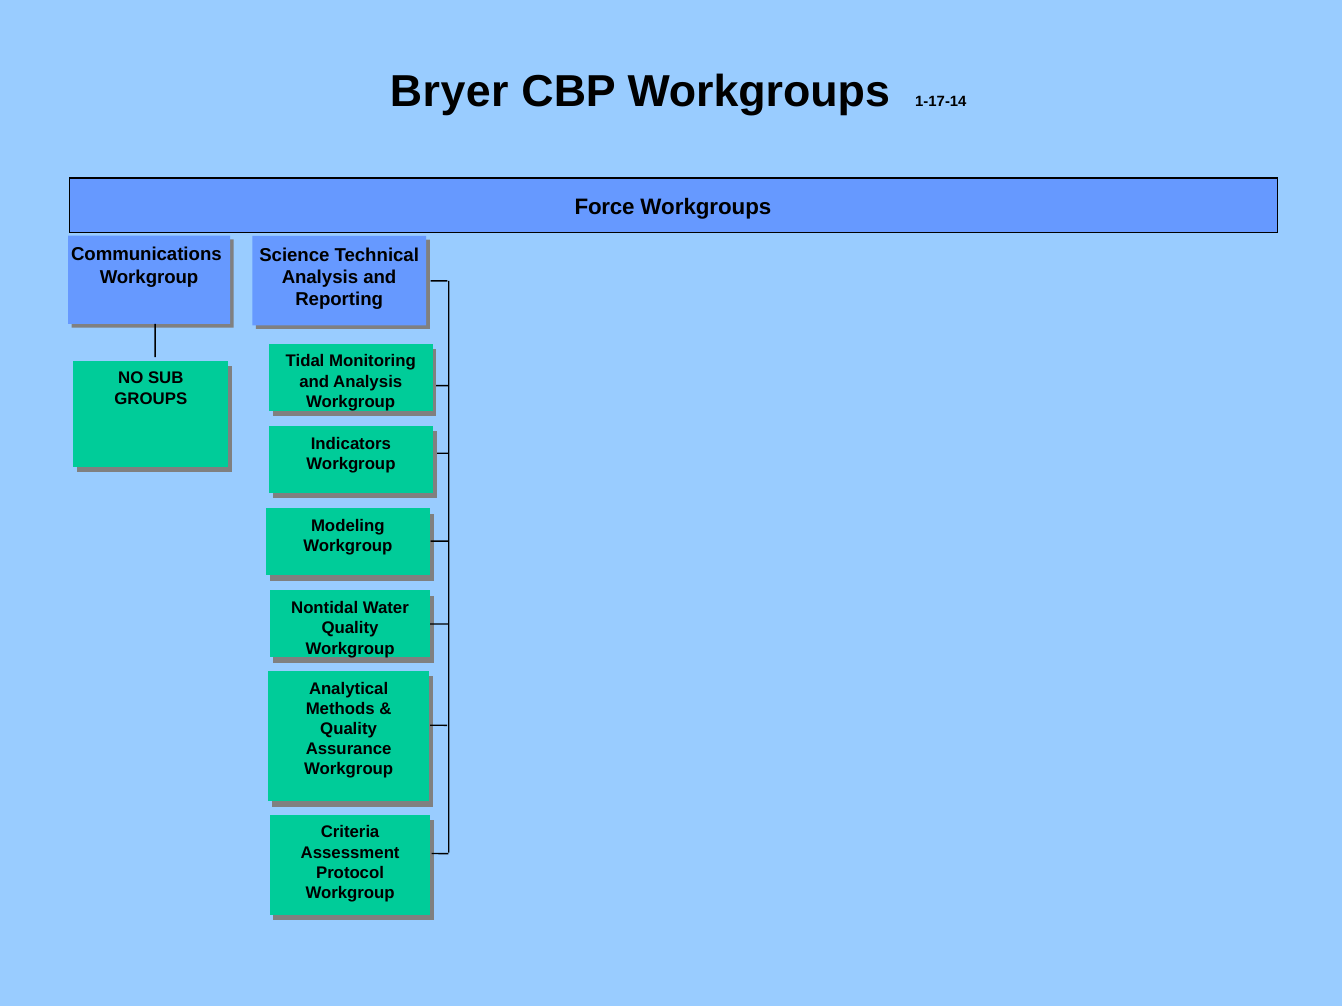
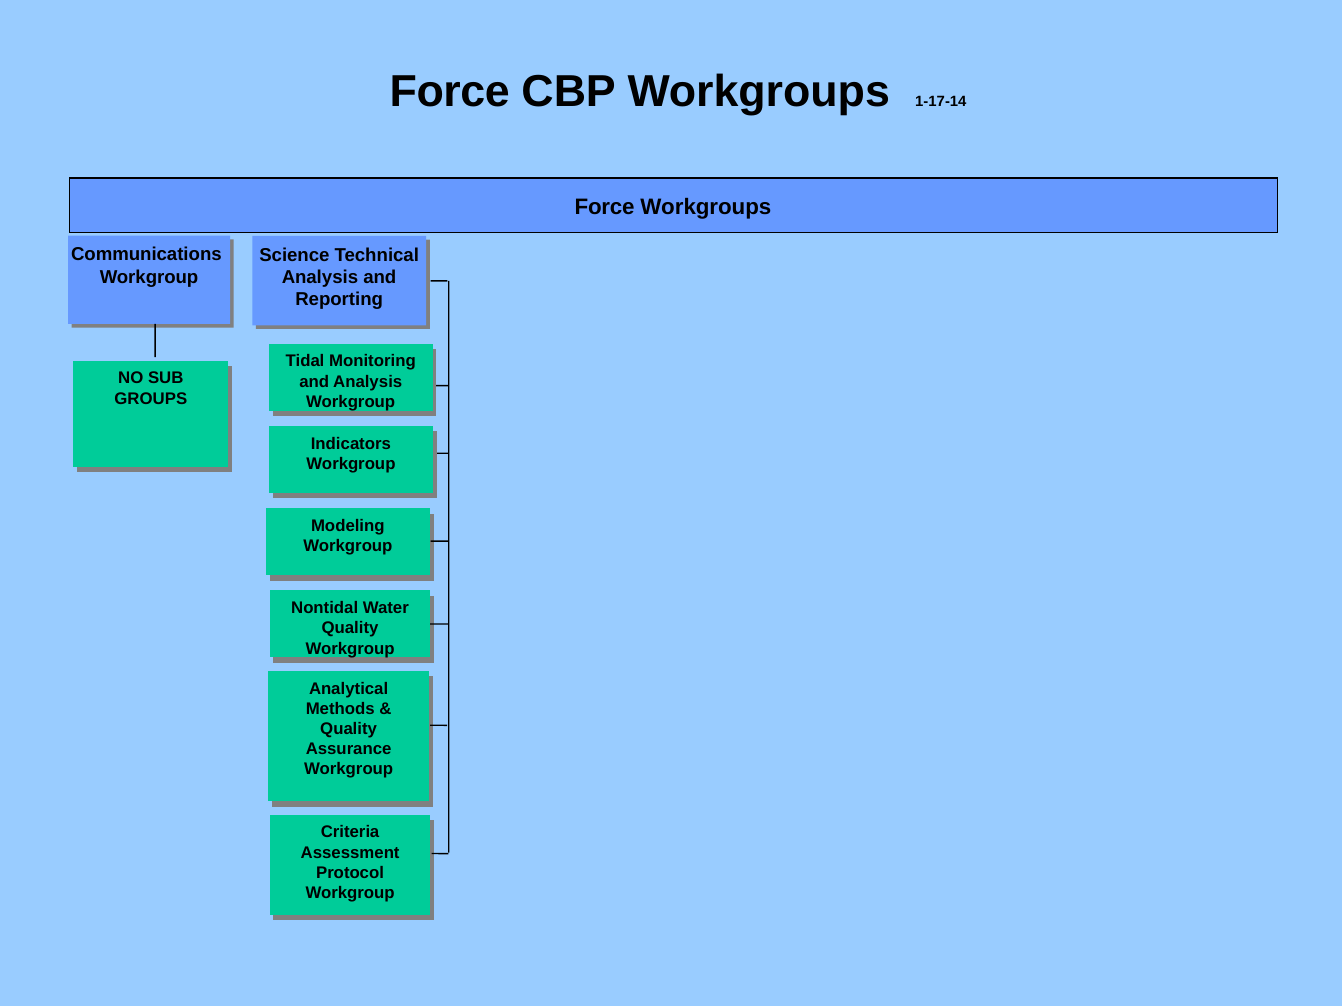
Bryer at (449, 92): Bryer -> Force
